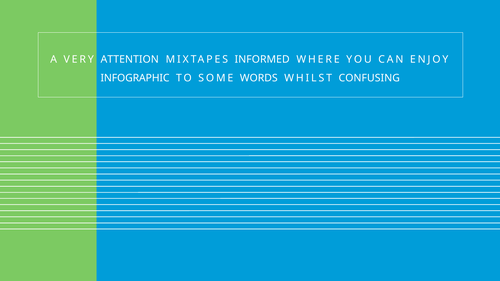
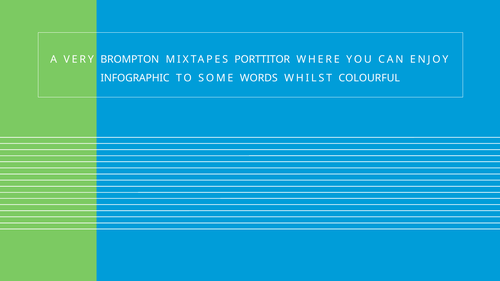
ATTENTION: ATTENTION -> BROMPTON
INFORMED: INFORMED -> PORTTITOR
CONFUSING: CONFUSING -> COLOURFUL
